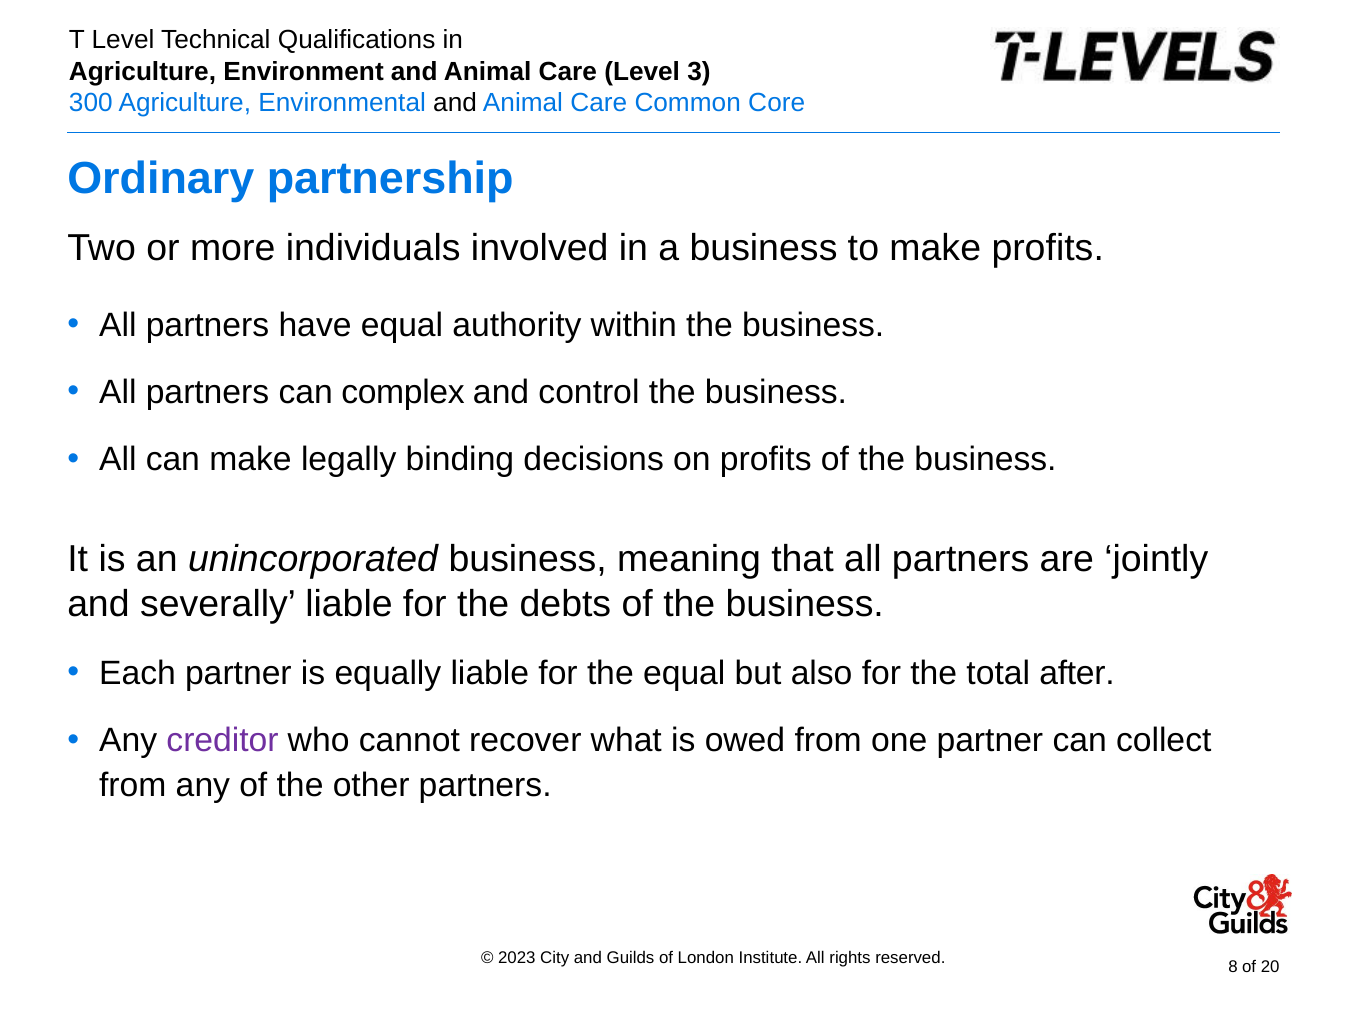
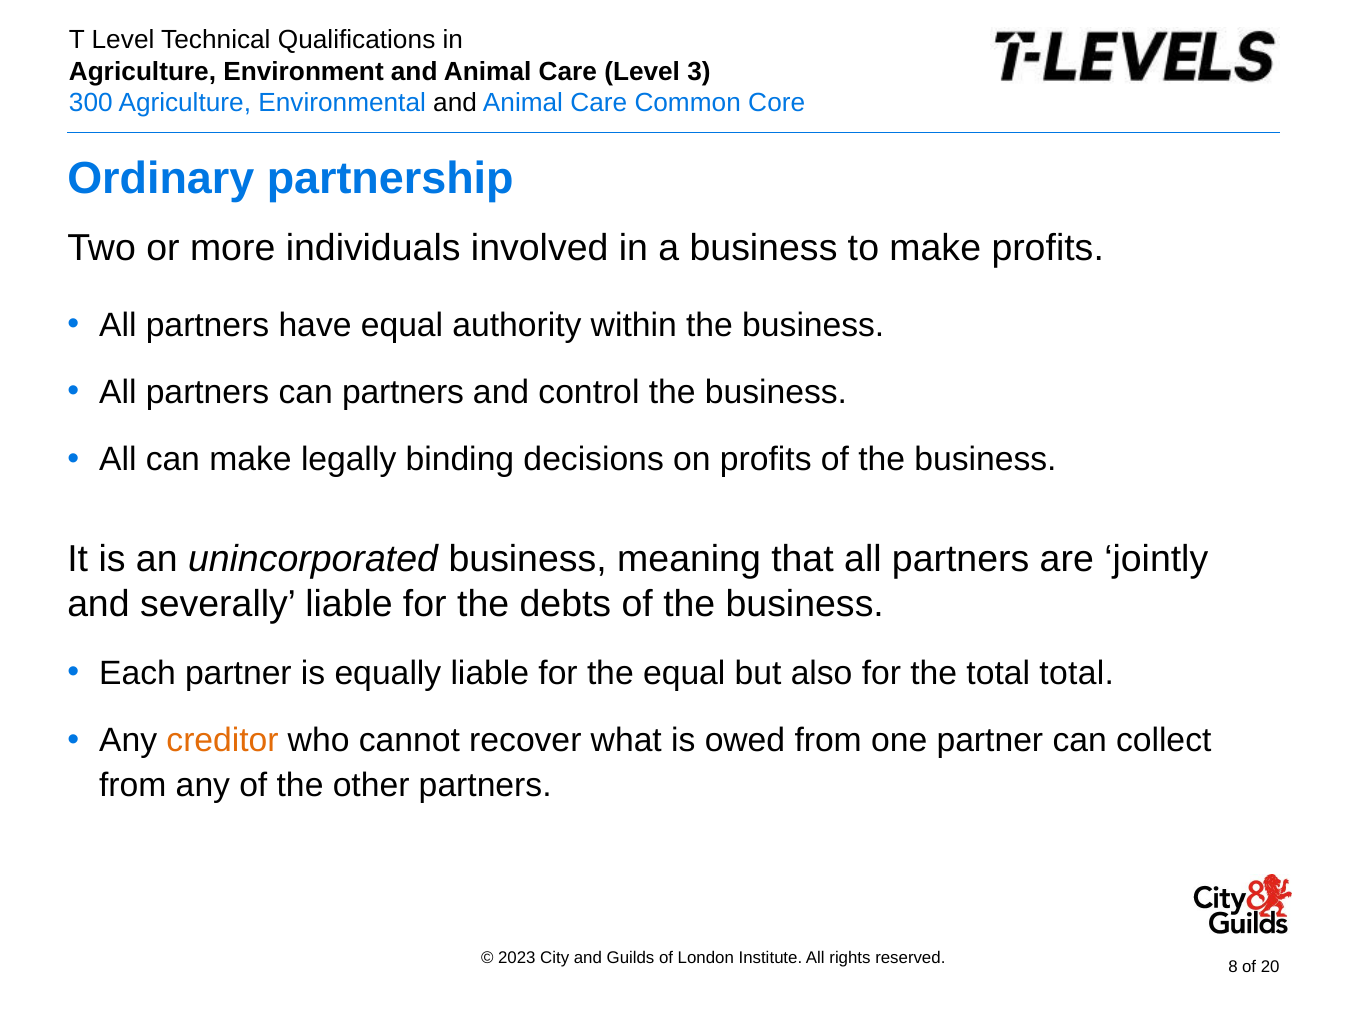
can complex: complex -> partners
total after: after -> total
creditor colour: purple -> orange
